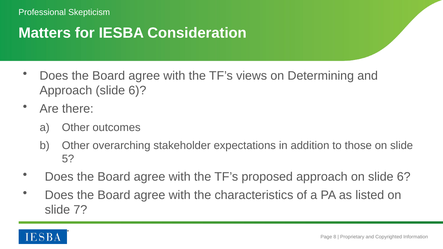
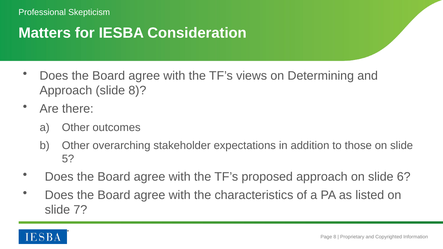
Approach slide 6: 6 -> 8
